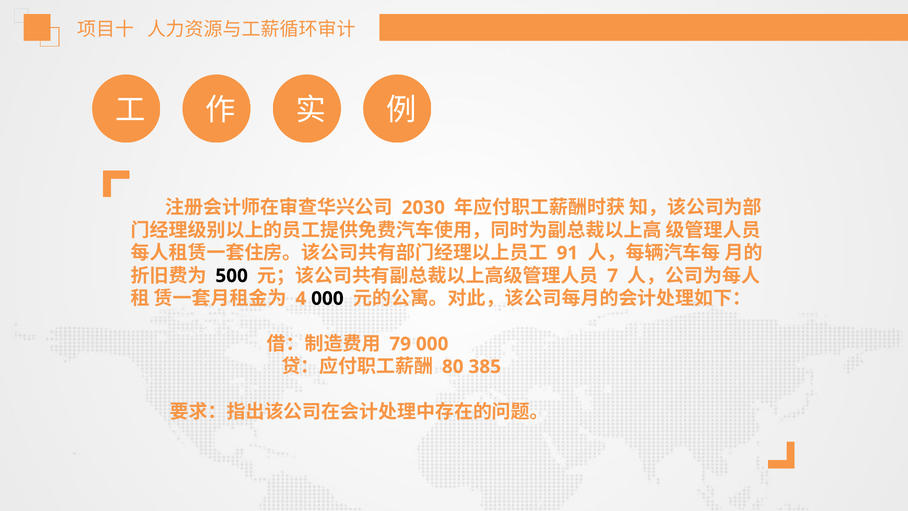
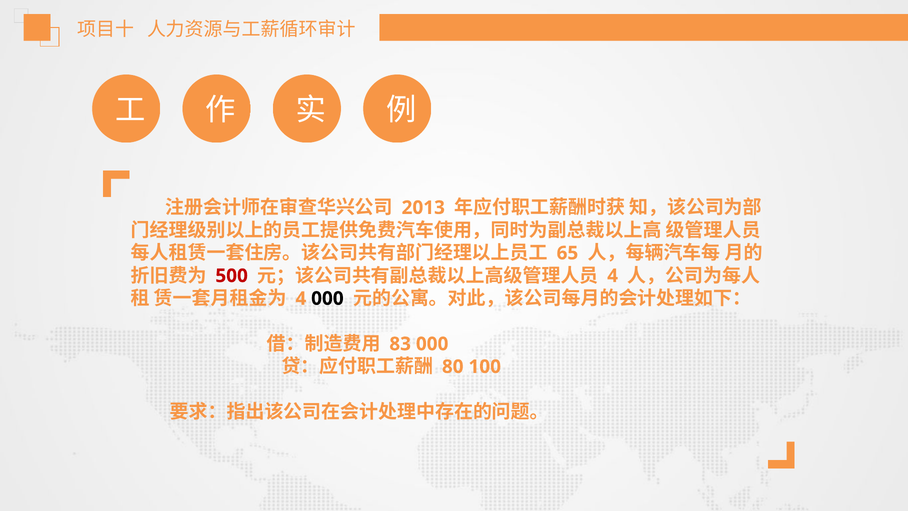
2030: 2030 -> 2013
91: 91 -> 65
500 colour: black -> red
7 at (613, 276): 7 -> 4
79: 79 -> 83
385: 385 -> 100
